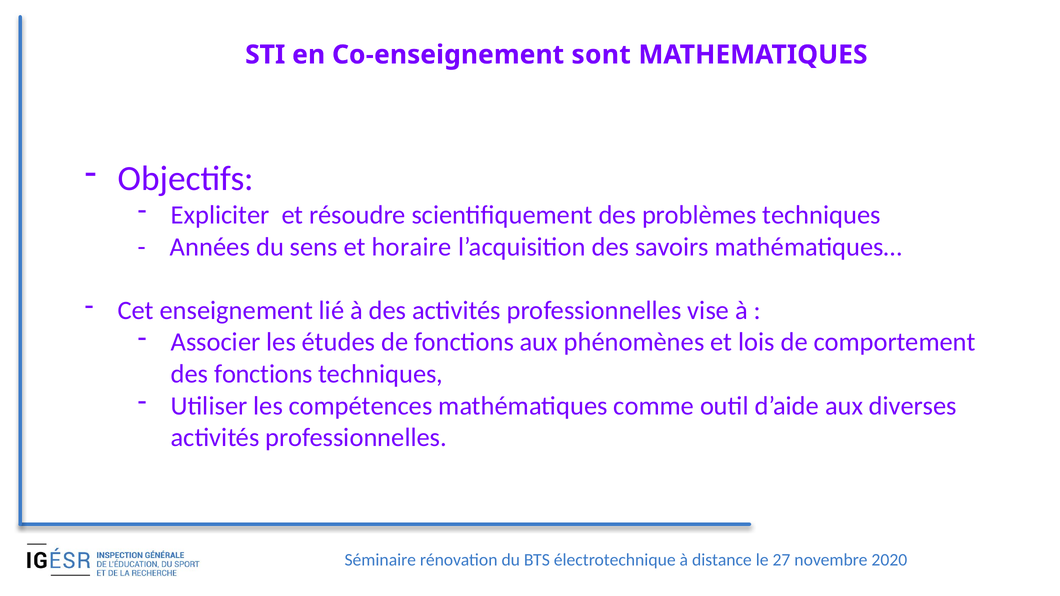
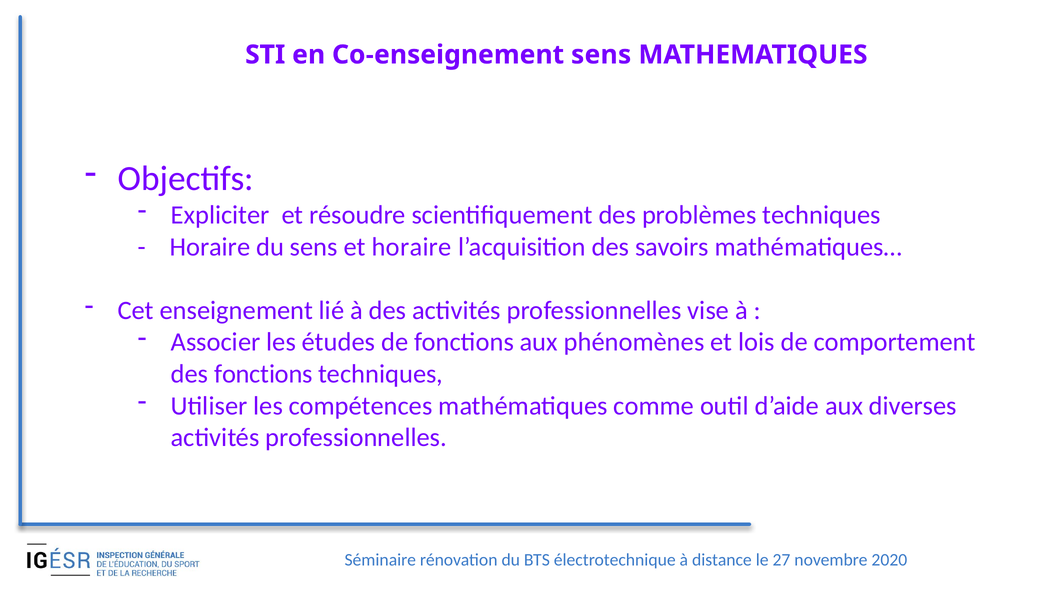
Co-enseignement sont: sont -> sens
Années at (210, 247): Années -> Horaire
